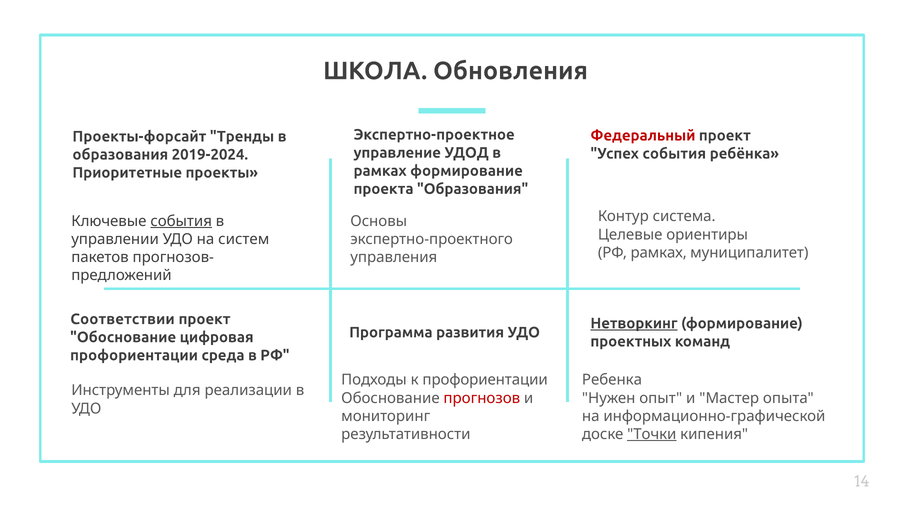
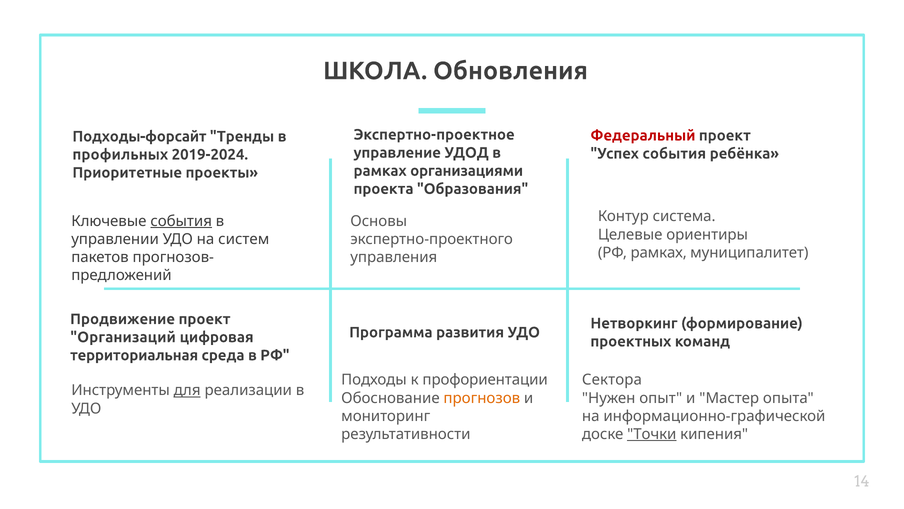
Проекты-форсайт: Проекты-форсайт -> Подходы-форсайт
образования at (120, 154): образования -> профильных
рамках формирование: формирование -> организациями
Соответствии: Соответствии -> Продвижение
Нетворкинг underline: present -> none
Обоснование at (123, 337): Обоснование -> Организаций
профориентации at (134, 355): профориентации -> территориальная
Ребенка: Ребенка -> Сектора
для underline: none -> present
прогнозов colour: red -> orange
